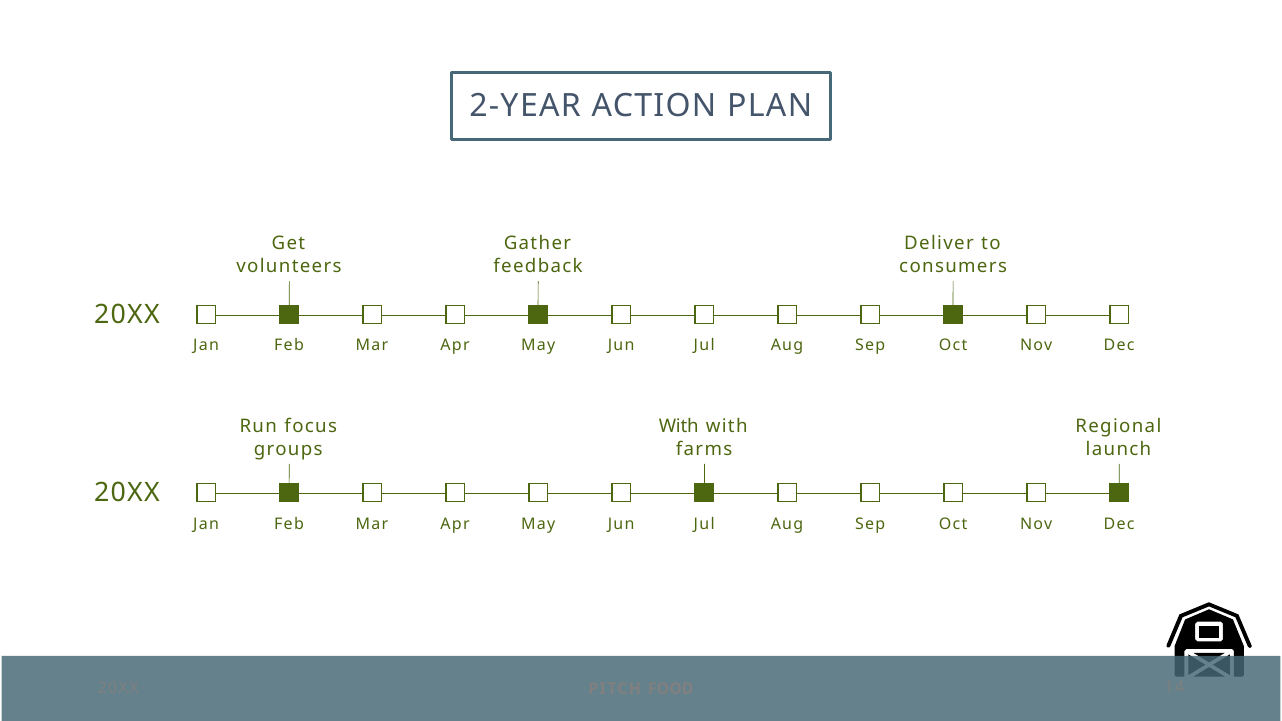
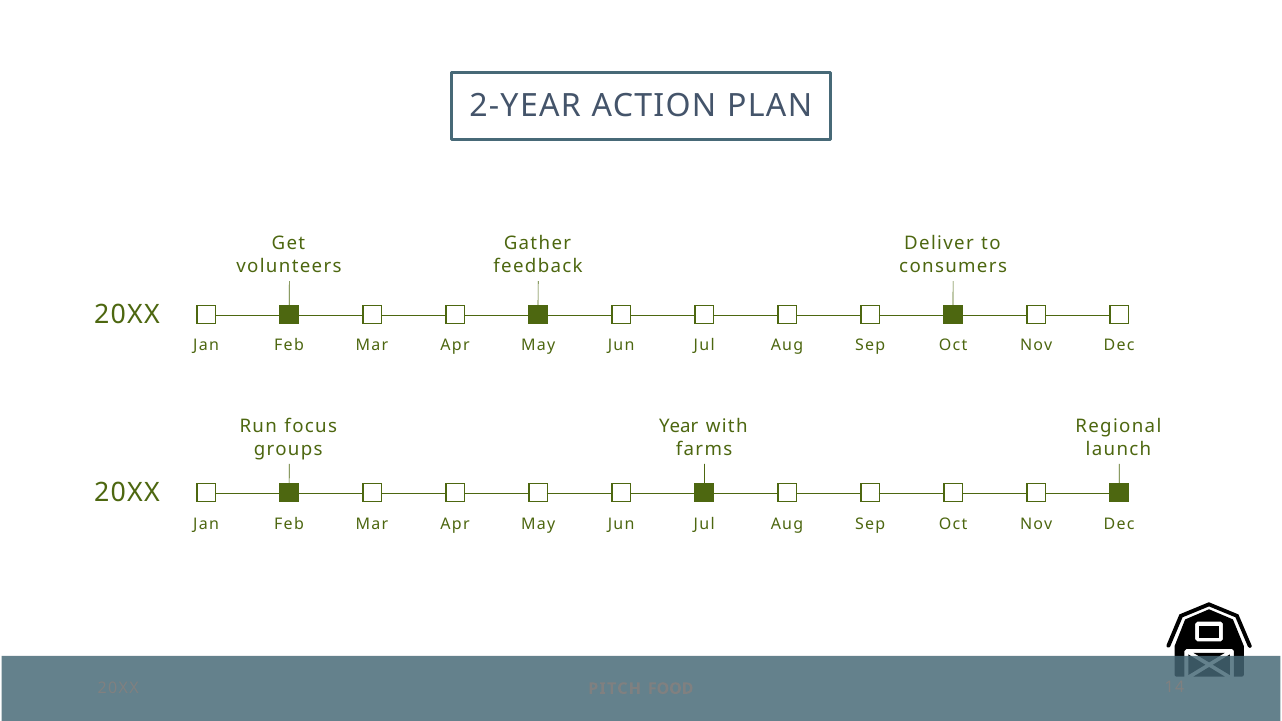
With at (679, 427): With -> Year
